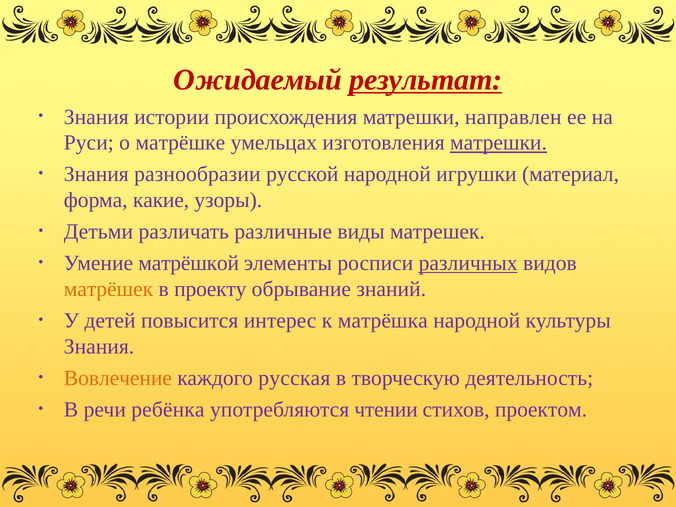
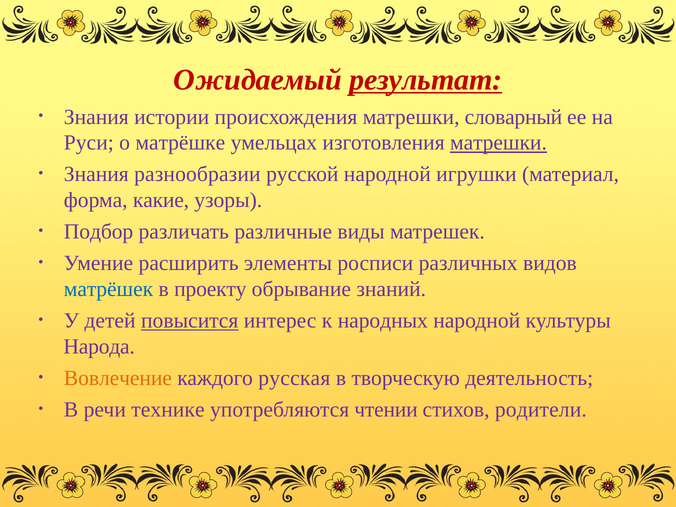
направлен: направлен -> словарный
Детьми: Детьми -> Подбор
матрёшкой: матрёшкой -> расширить
различных underline: present -> none
матрёшек colour: orange -> blue
повысится underline: none -> present
матрёшка: матрёшка -> народных
Знания at (99, 347): Знания -> Народа
ребёнка: ребёнка -> технике
проектом: проектом -> родители
